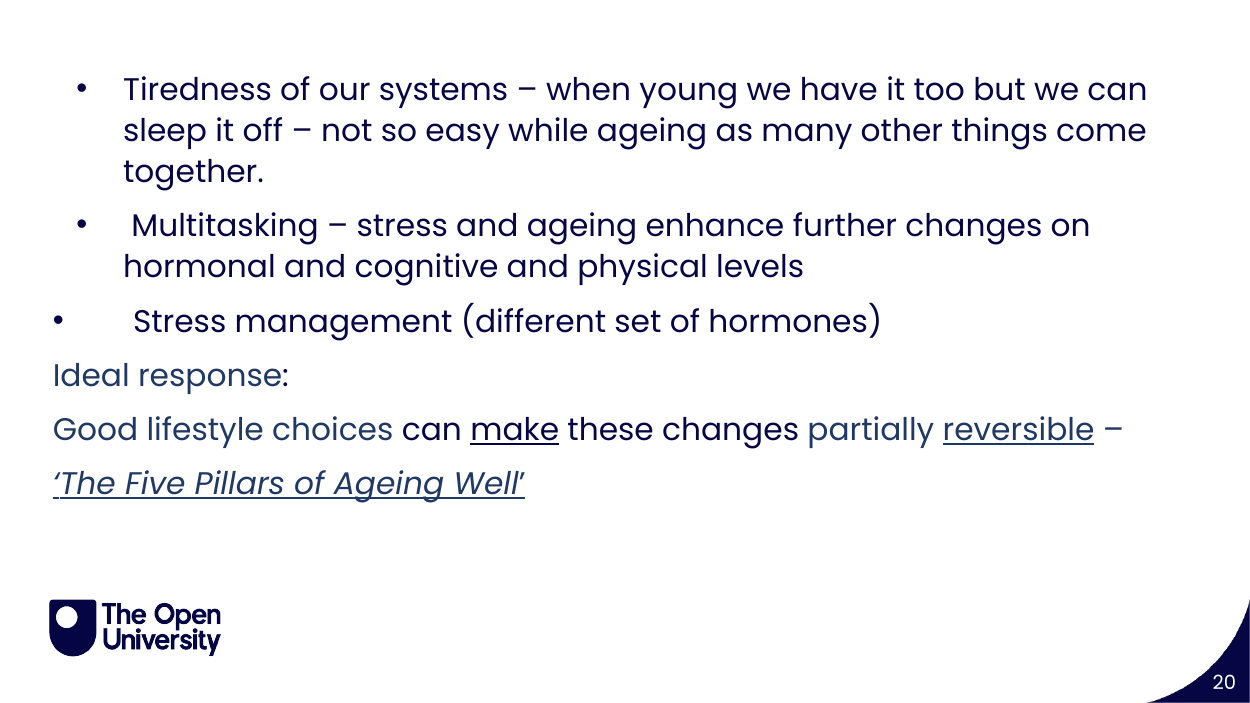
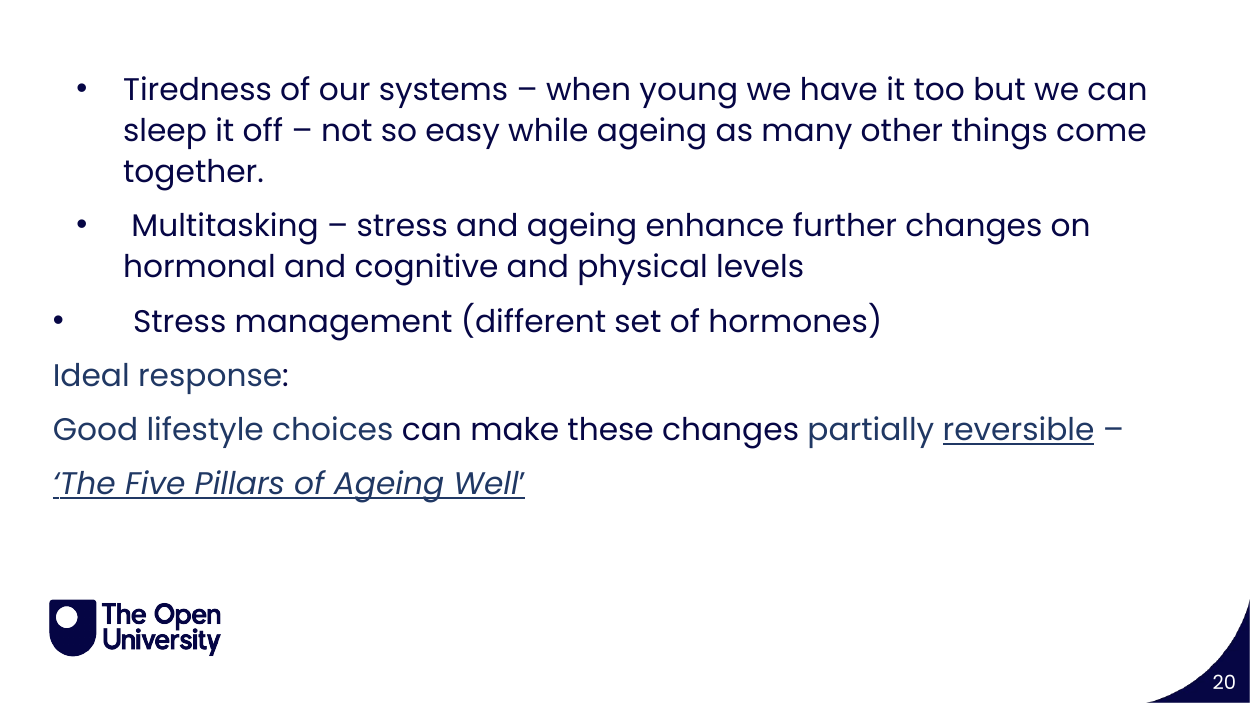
make underline: present -> none
